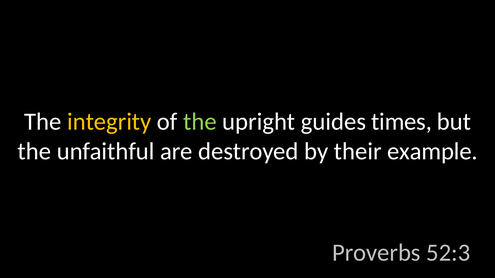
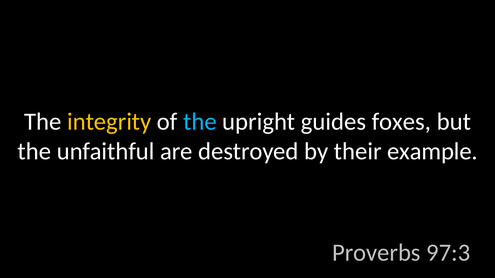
the at (200, 122) colour: light green -> light blue
times: times -> foxes
52:3: 52:3 -> 97:3
